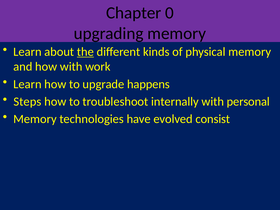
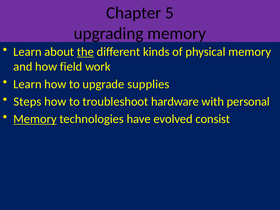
0: 0 -> 5
how with: with -> field
happens: happens -> supplies
internally: internally -> hardware
Memory at (35, 119) underline: none -> present
